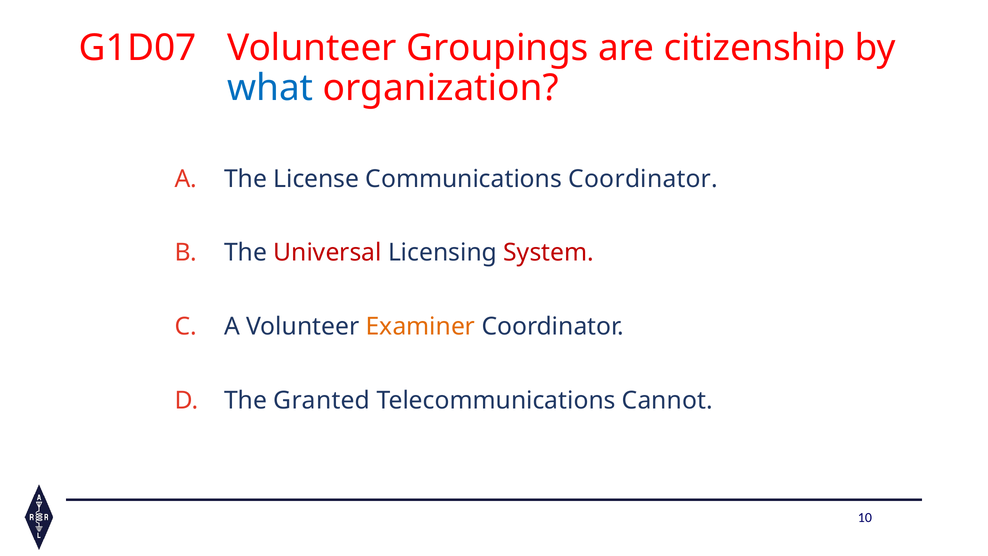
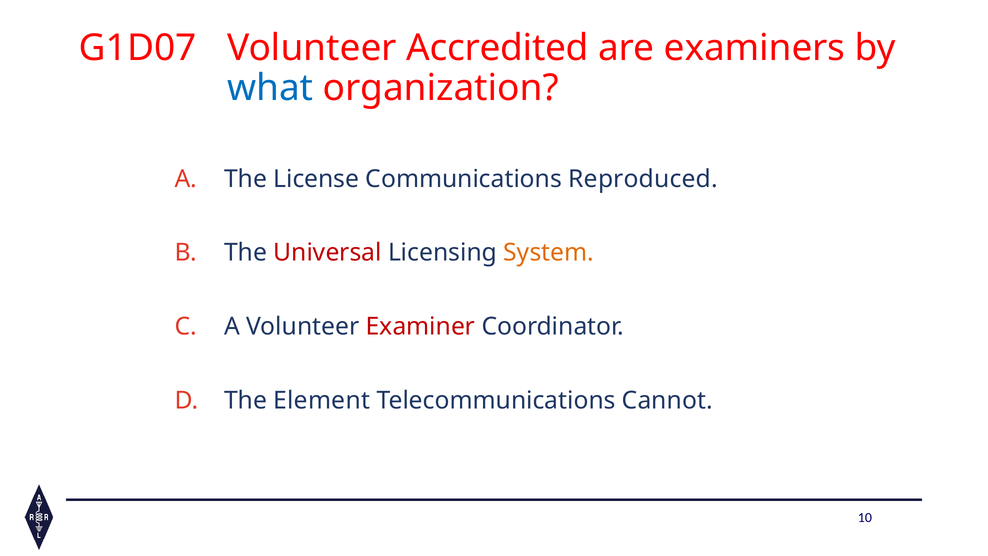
Groupings: Groupings -> Accredited
citizenship: citizenship -> examiners
Communications Coordinator: Coordinator -> Reproduced
System colour: red -> orange
Examiner colour: orange -> red
Granted: Granted -> Element
